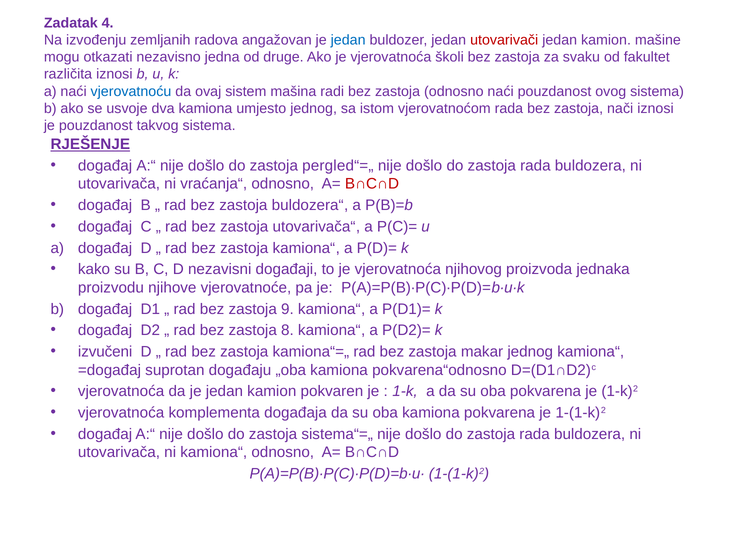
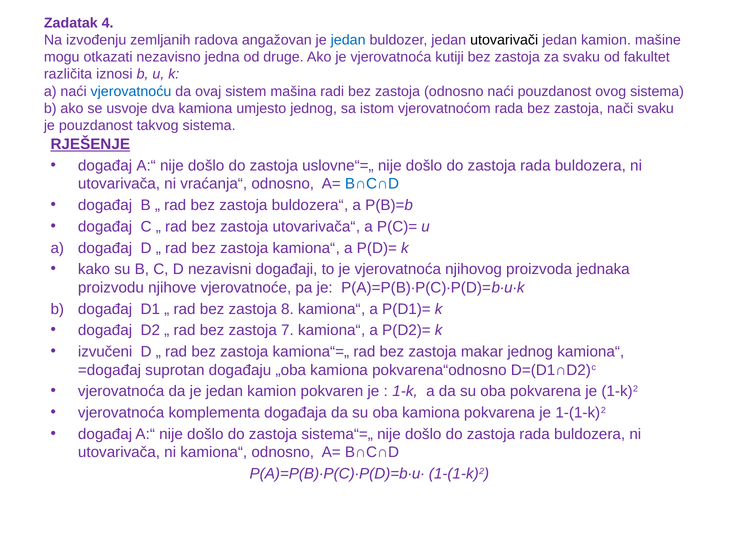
utovarivači colour: red -> black
školi: školi -> kutiji
nači iznosi: iznosi -> svaku
pergled“=„: pergled“=„ -> uslovne“=„
B∩C∩D at (372, 184) colour: red -> blue
9: 9 -> 8
8: 8 -> 7
